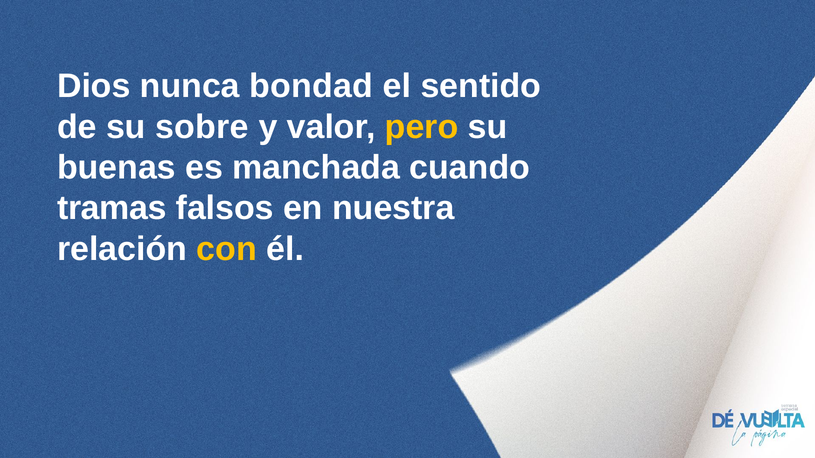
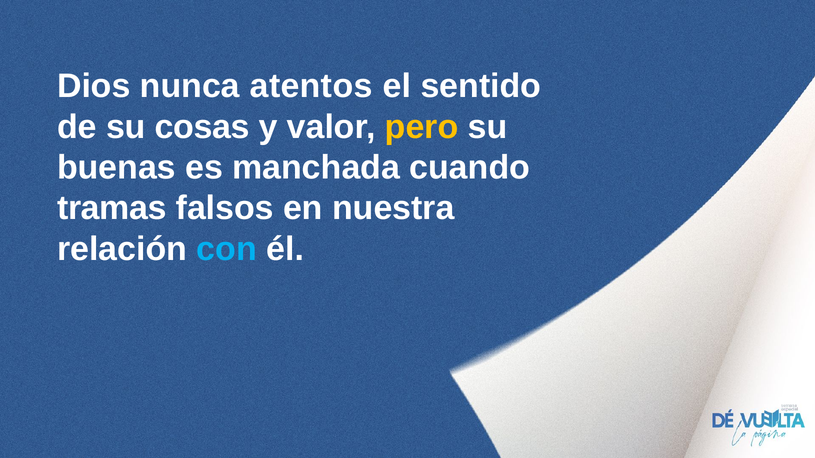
bondad: bondad -> atentos
sobre: sobre -> cosas
con colour: yellow -> light blue
